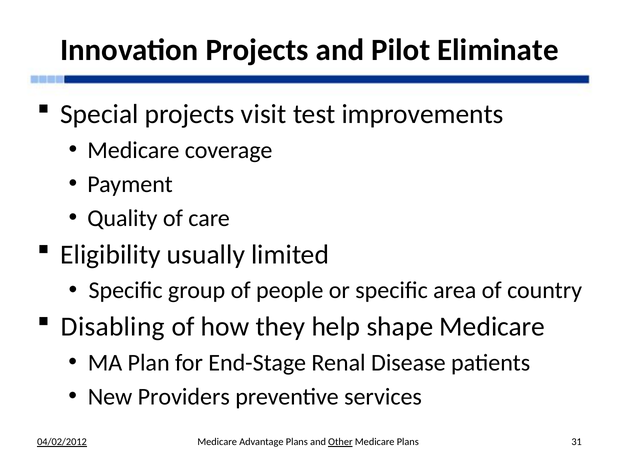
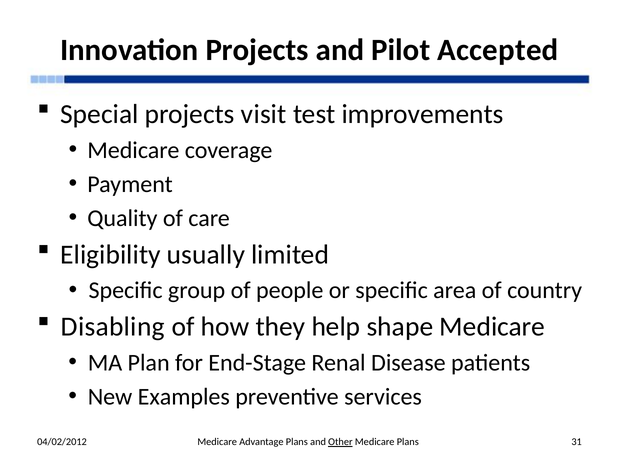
Eliminate: Eliminate -> Accepted
Providers: Providers -> Examples
04/02/2012 underline: present -> none
